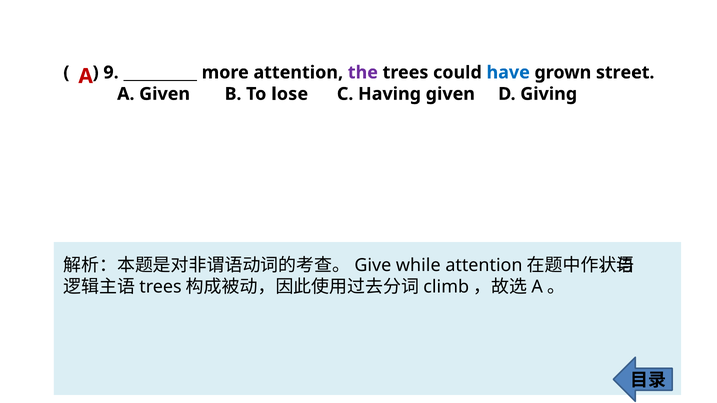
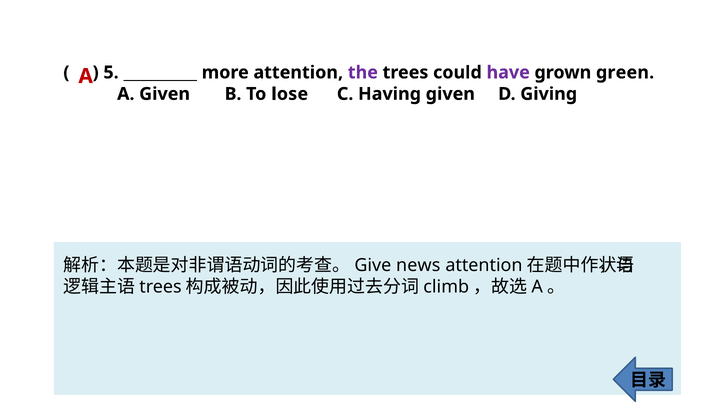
9: 9 -> 5
have colour: blue -> purple
street: street -> green
while: while -> news
